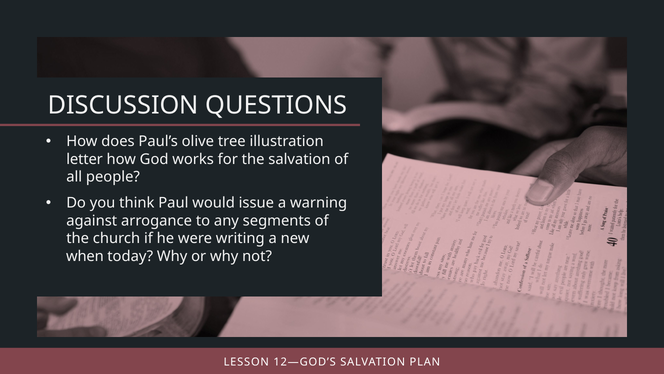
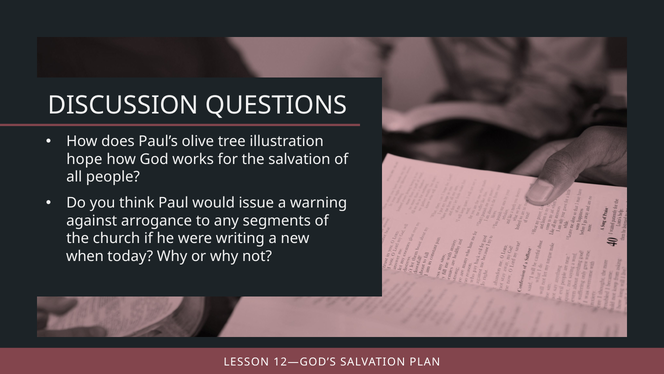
letter: letter -> hope
